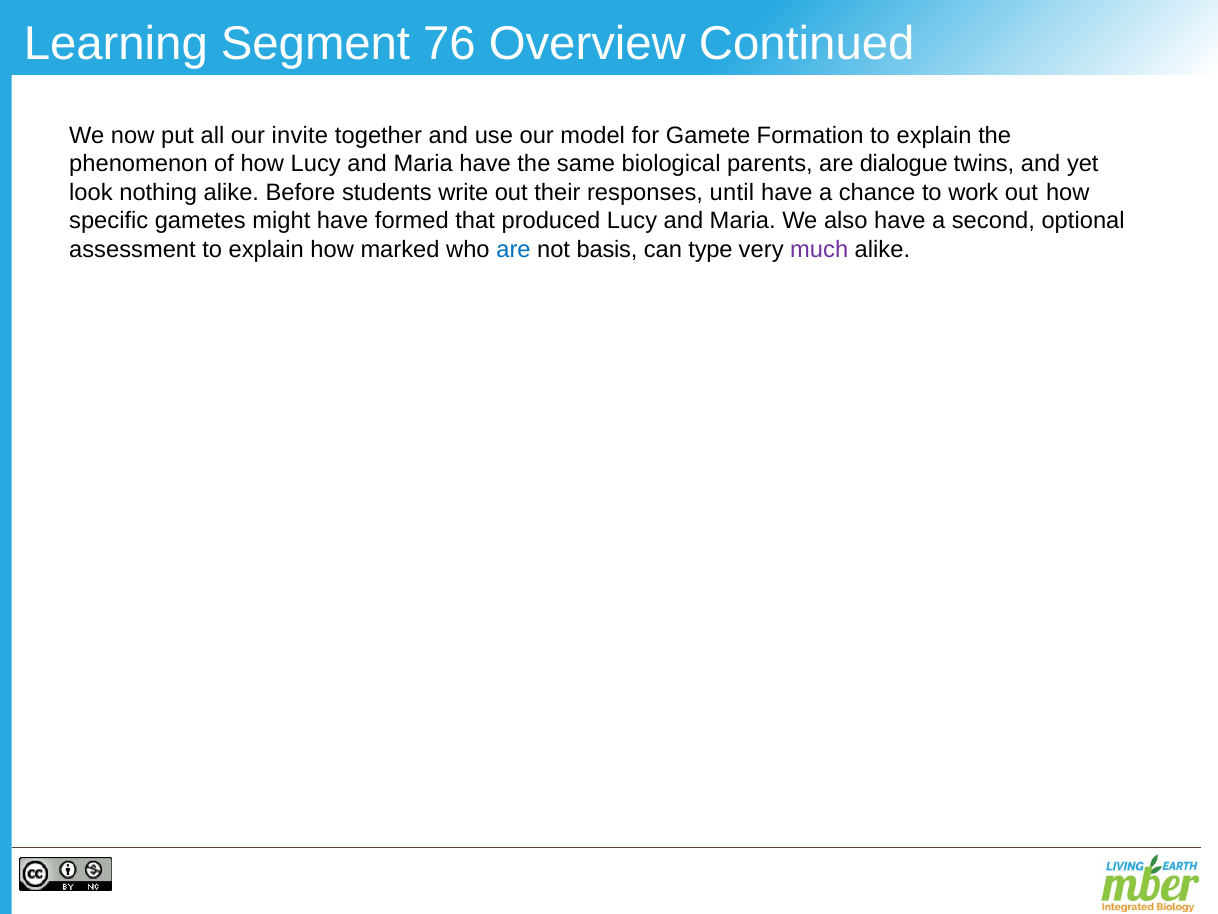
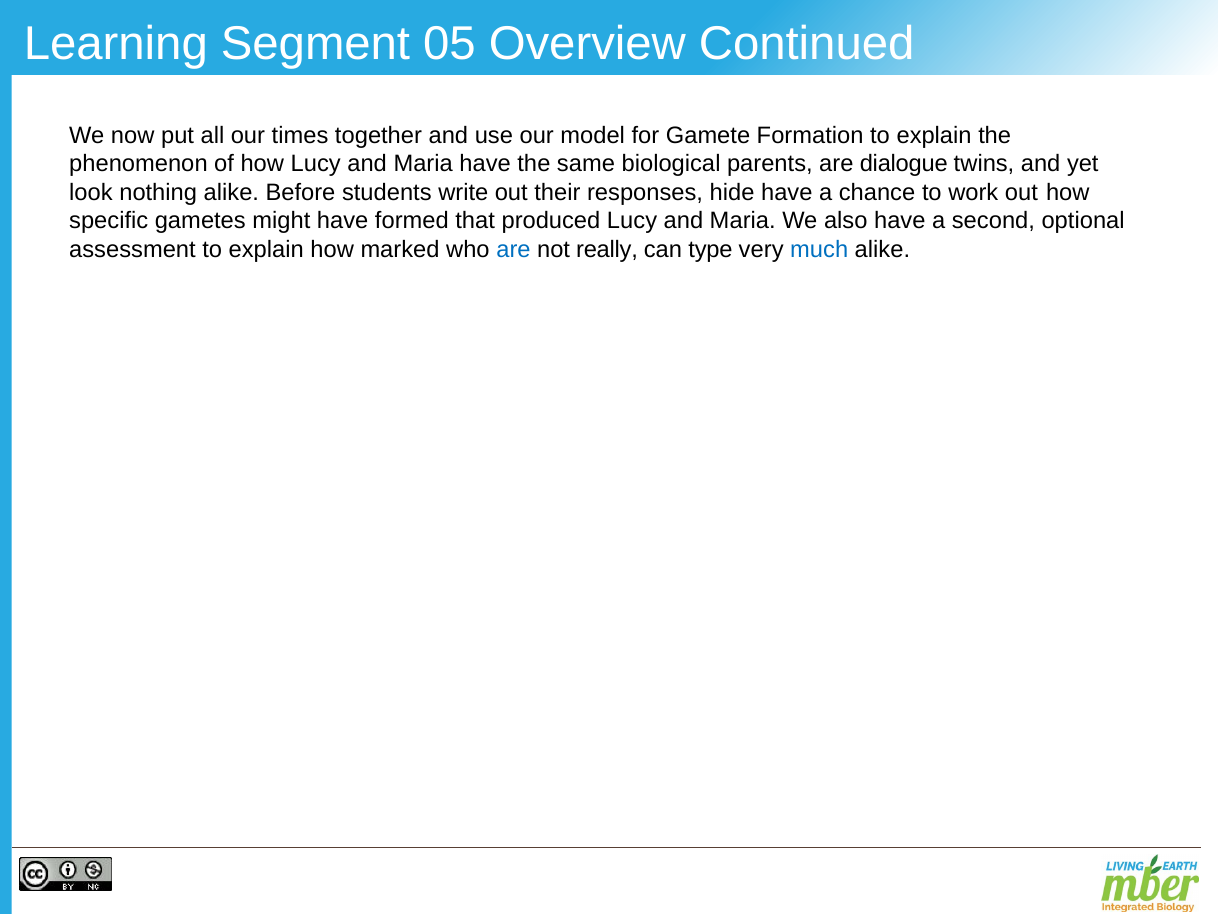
76: 76 -> 05
invite: invite -> times
until: until -> hide
basis: basis -> really
much colour: purple -> blue
